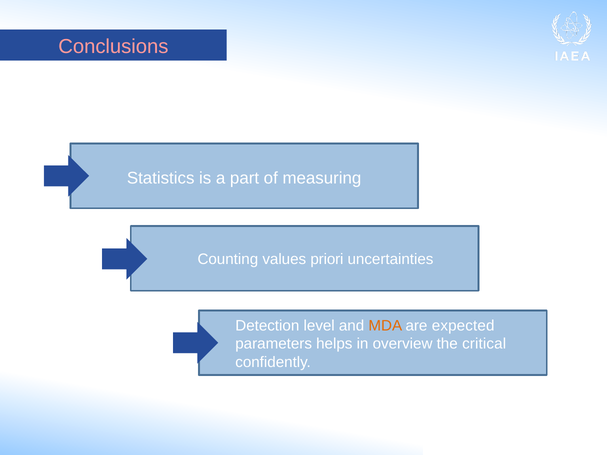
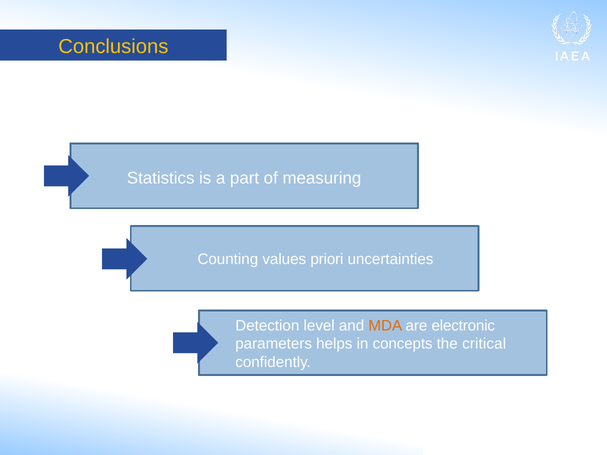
Conclusions colour: pink -> yellow
expected: expected -> electronic
overview: overview -> concepts
